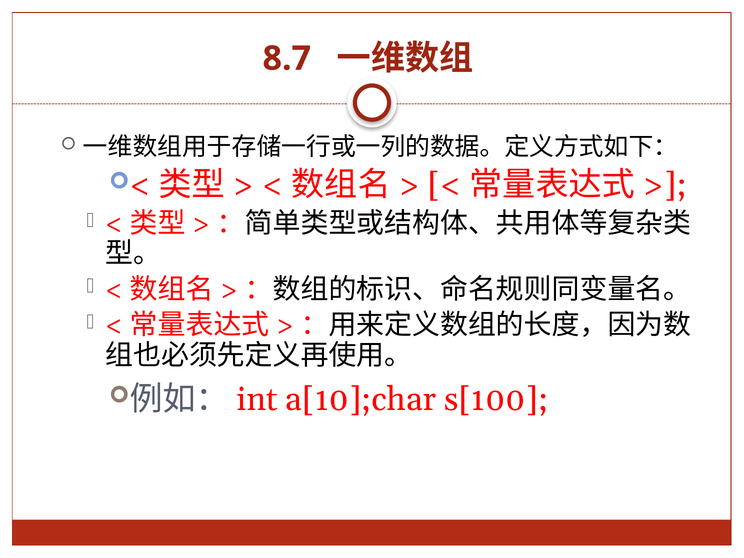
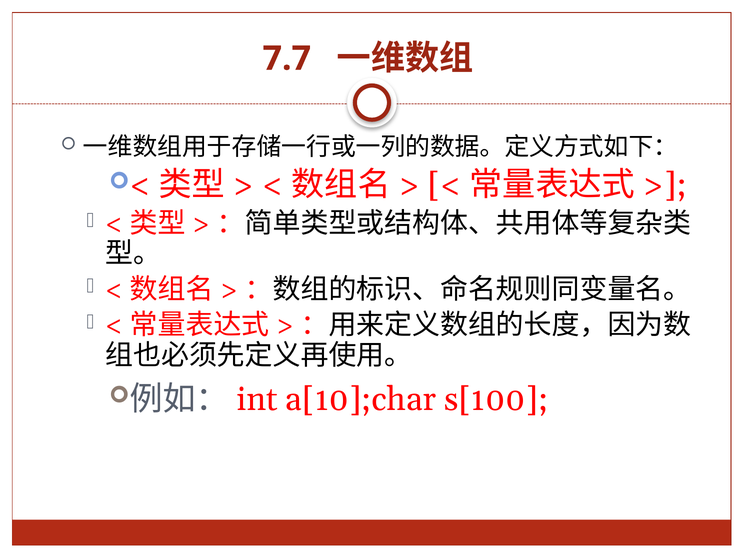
8.7: 8.7 -> 7.7
